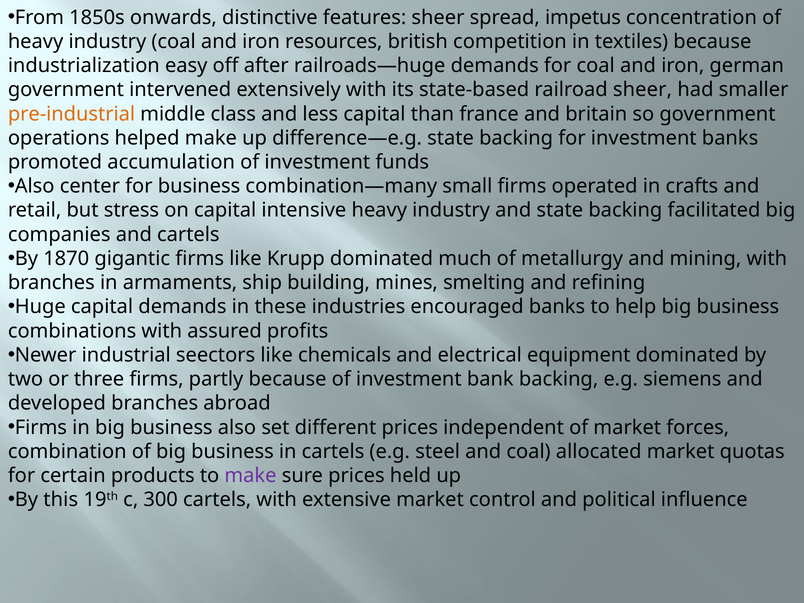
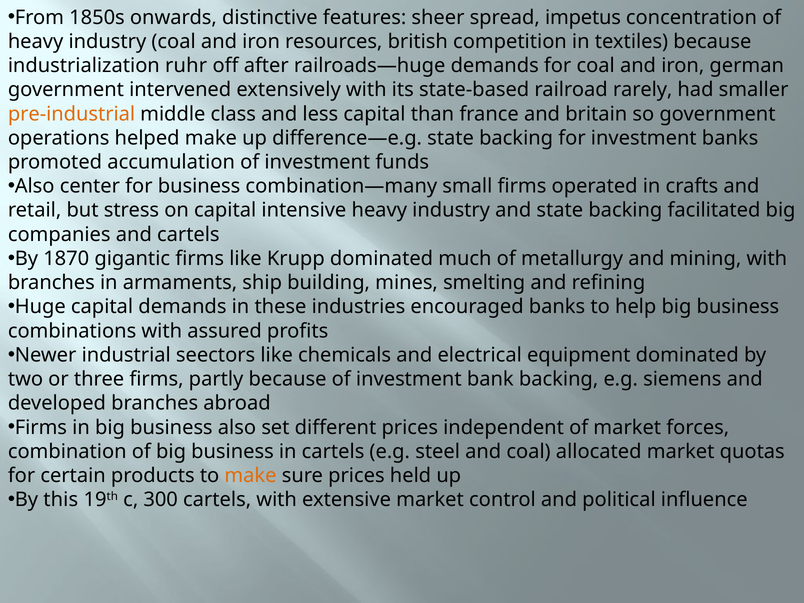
easy: easy -> ruhr
railroad sheer: sheer -> rarely
make at (251, 476) colour: purple -> orange
